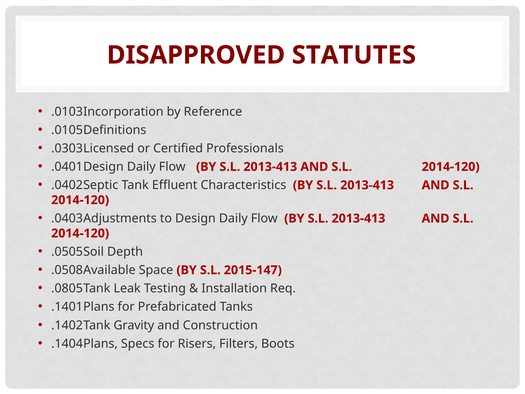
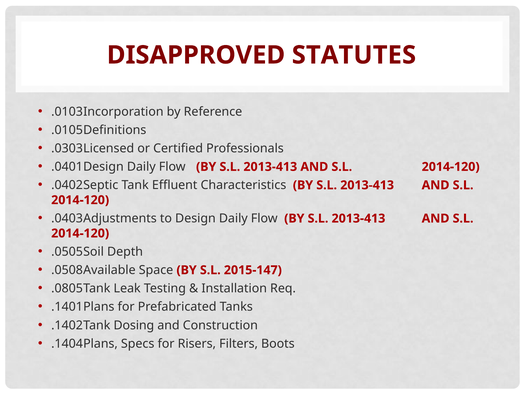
Gravity: Gravity -> Dosing
